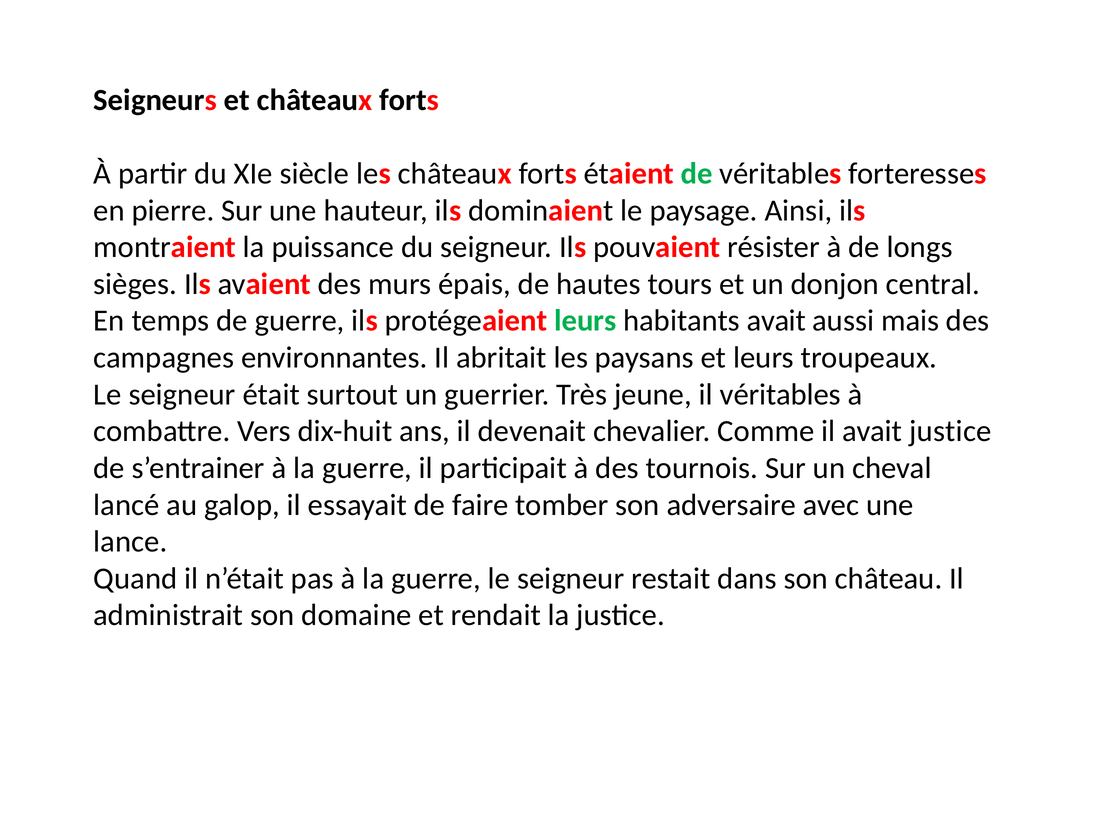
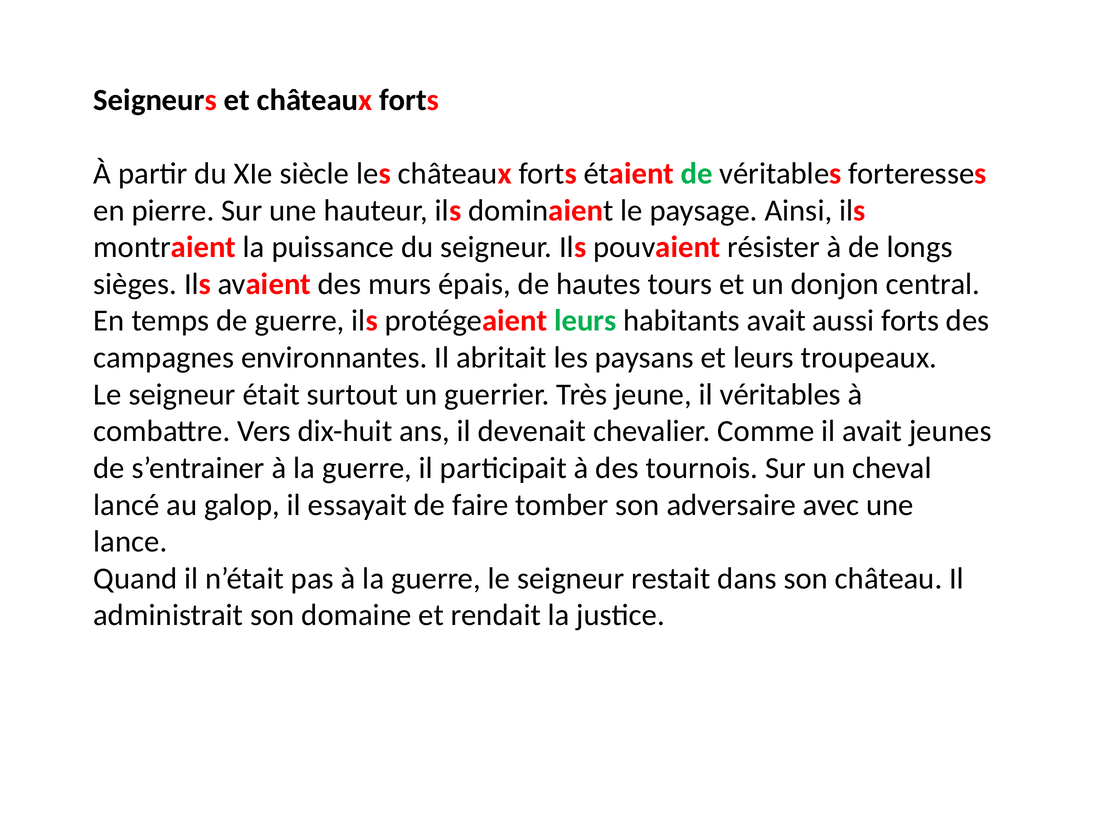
aussi mais: mais -> forts
avait justice: justice -> jeunes
